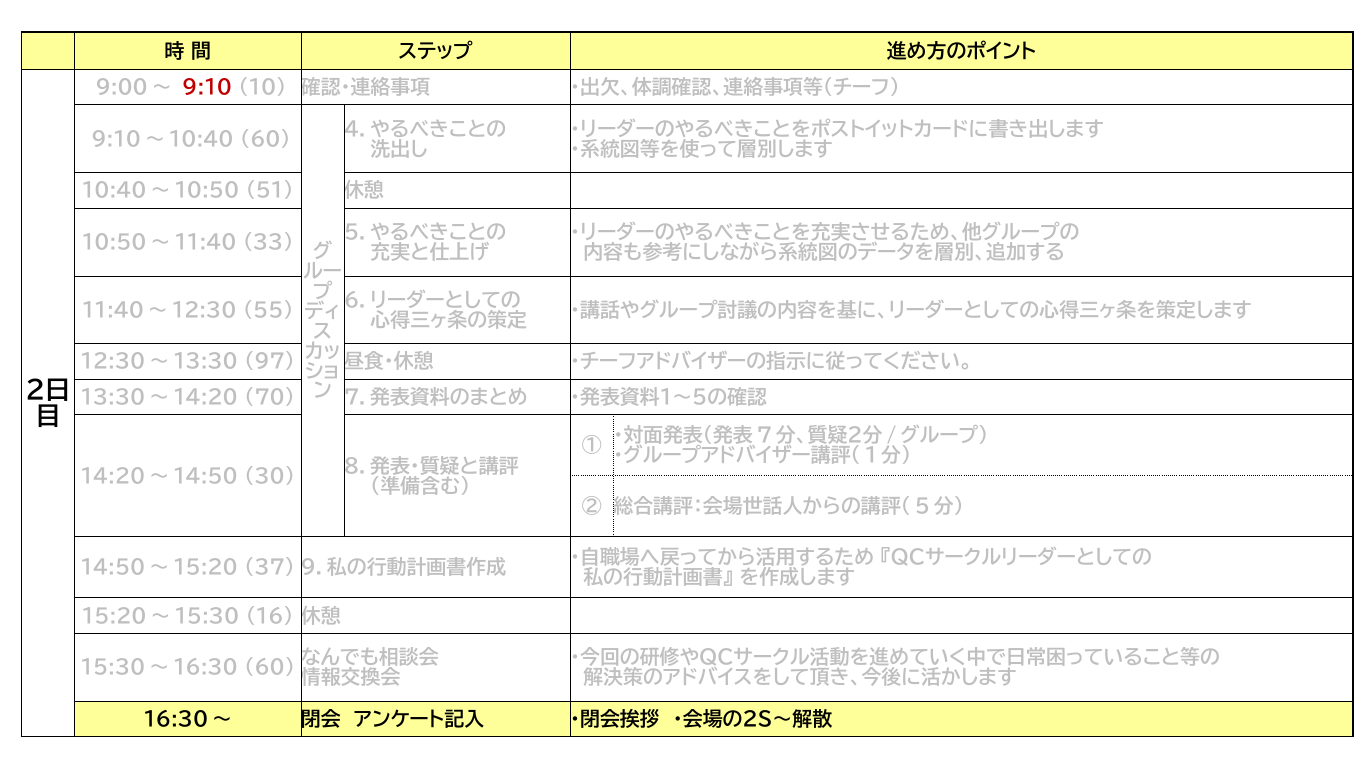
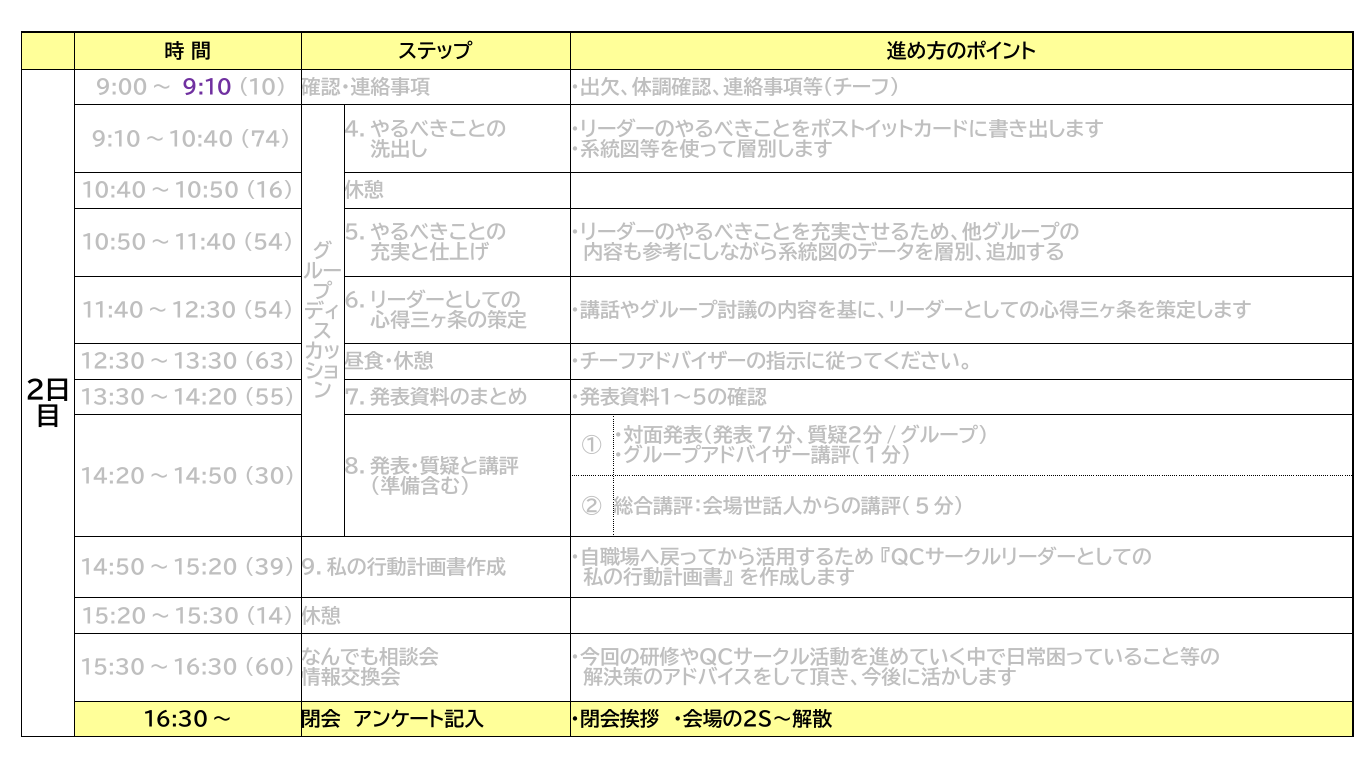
9:10 colour: red -> purple
9:10～10:40 60: 60 -> 74
51: 51 -> 16
10:50～11:40 33: 33 -> 54
11:40～12:30 55: 55 -> 54
97: 97 -> 63
70: 70 -> 55
37: 37 -> 39
16: 16 -> 14
